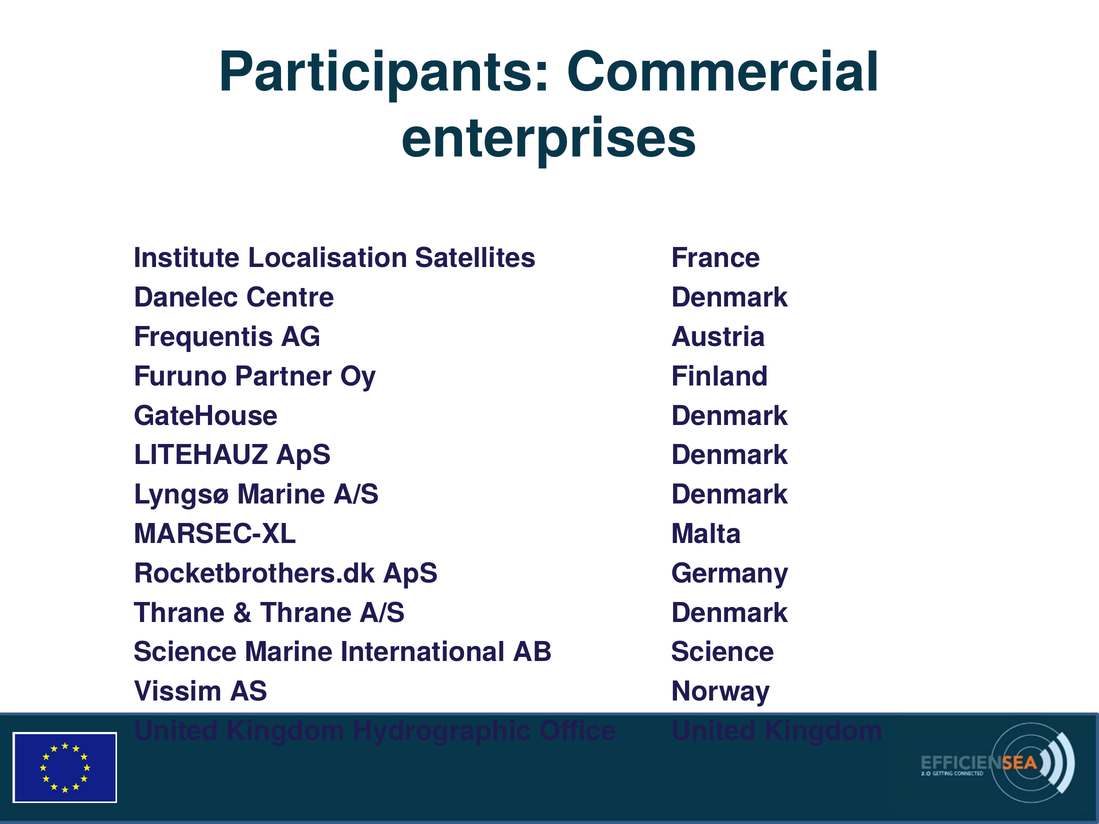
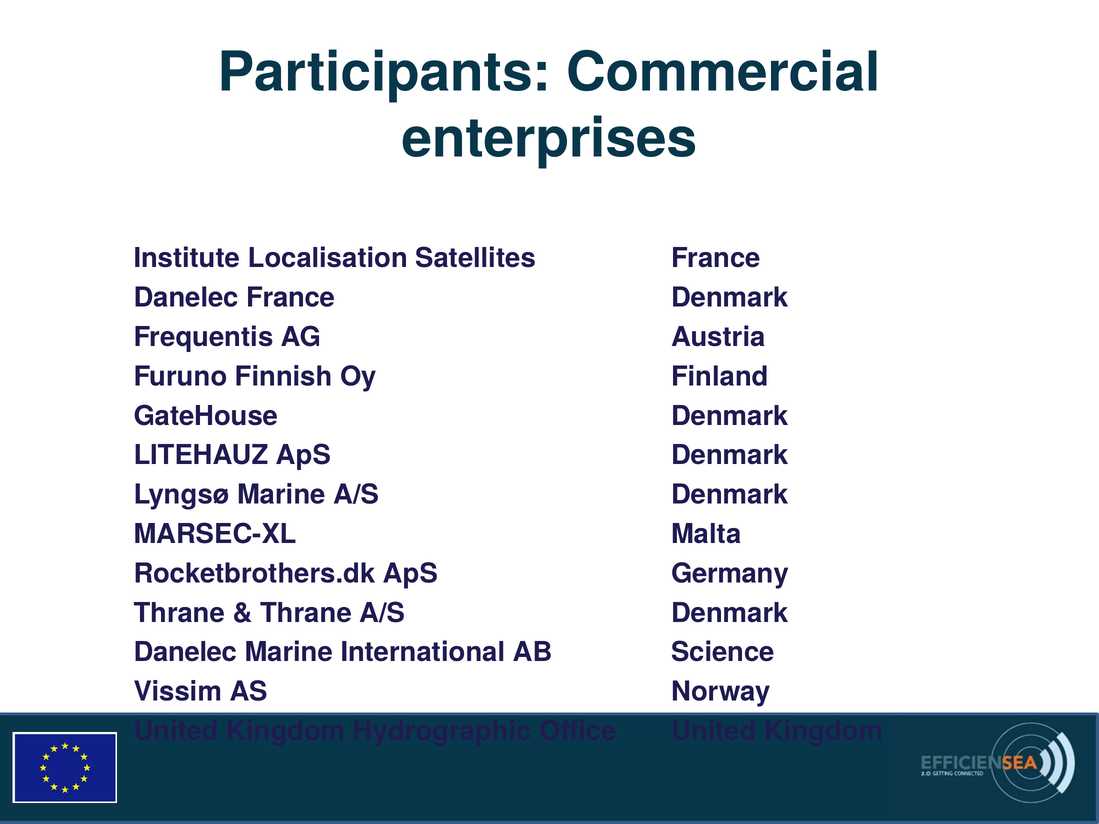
Danelec Centre: Centre -> France
Partner: Partner -> Finnish
Science at (185, 653): Science -> Danelec
